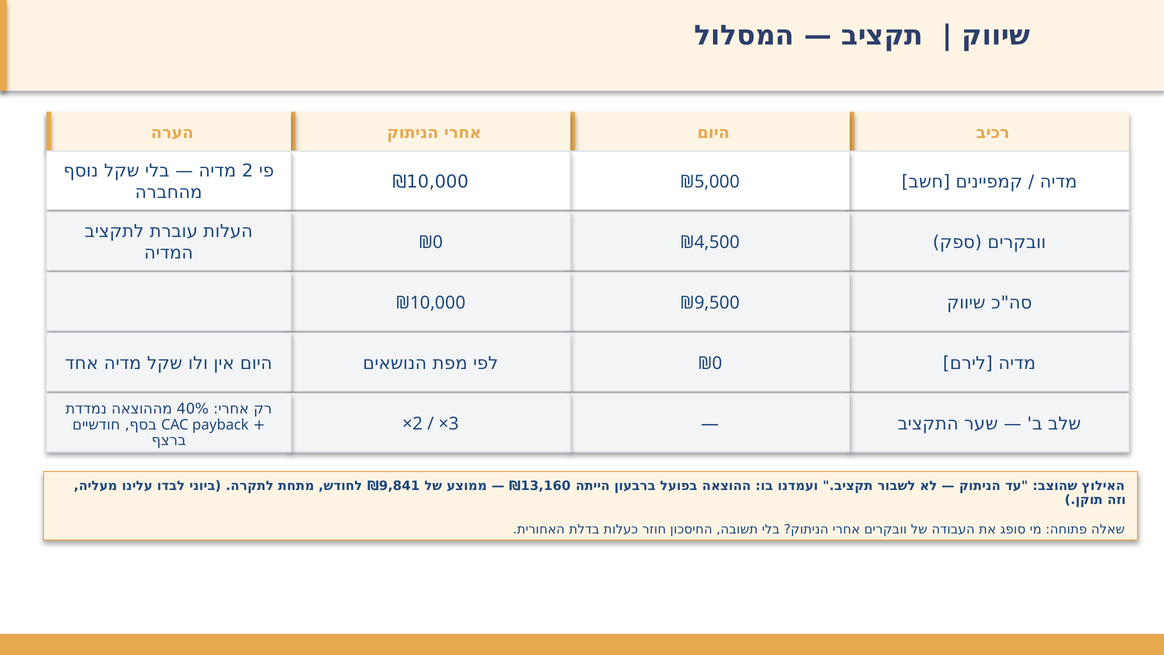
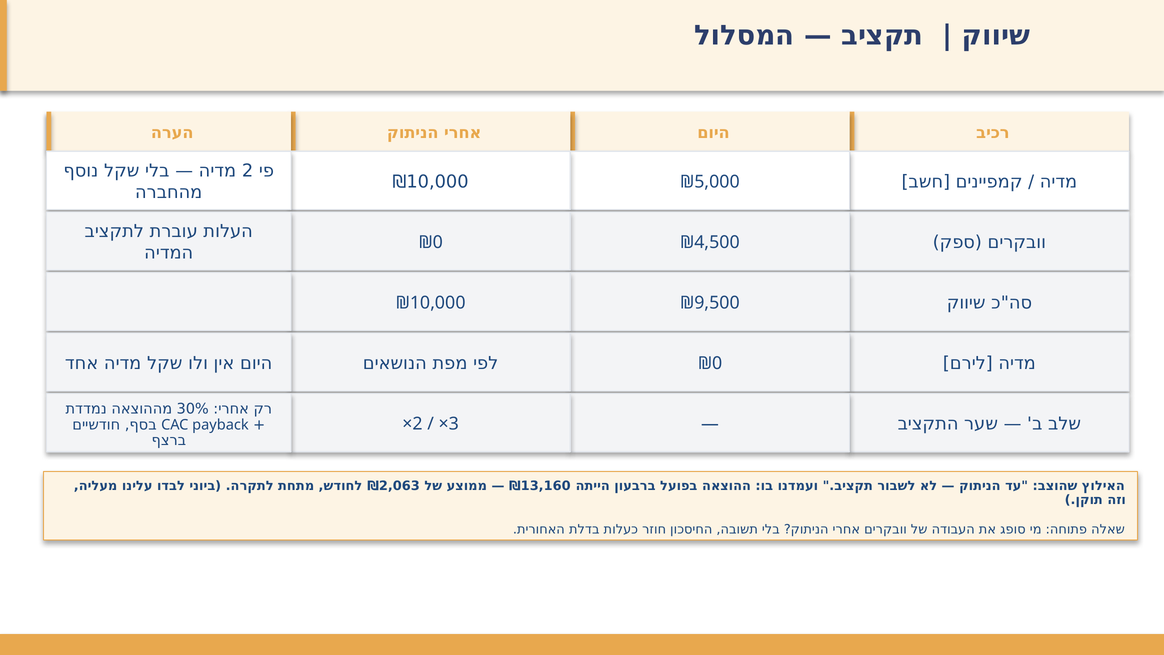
40%: 40% -> 30%
₪9,841: ₪9,841 -> ₪2,063
